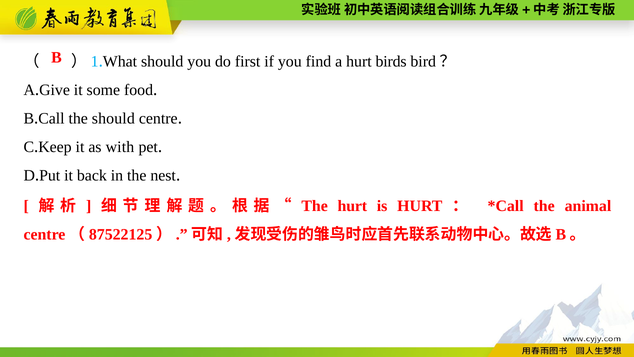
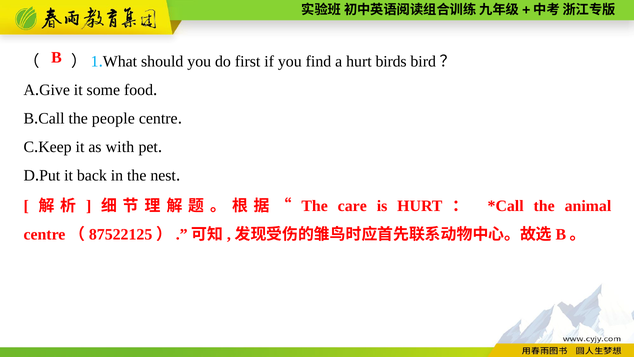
the should: should -> people
The hurt: hurt -> care
